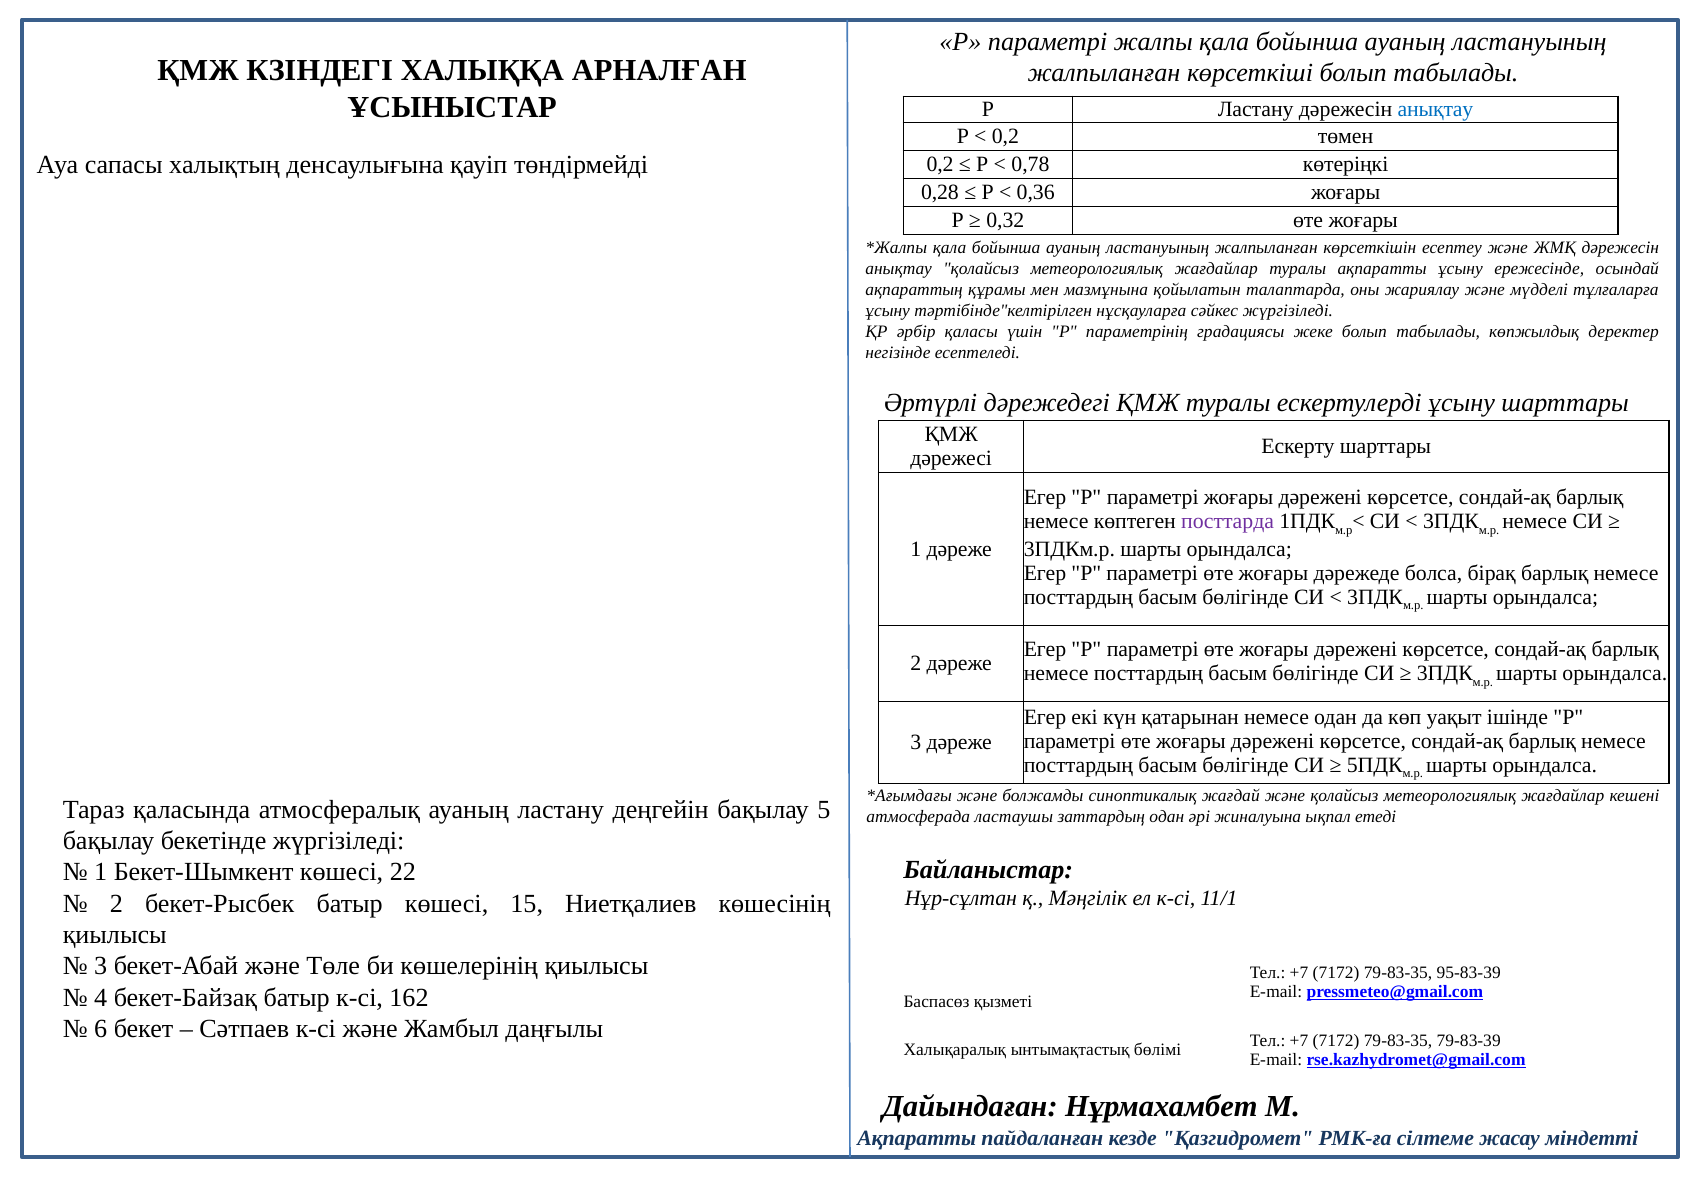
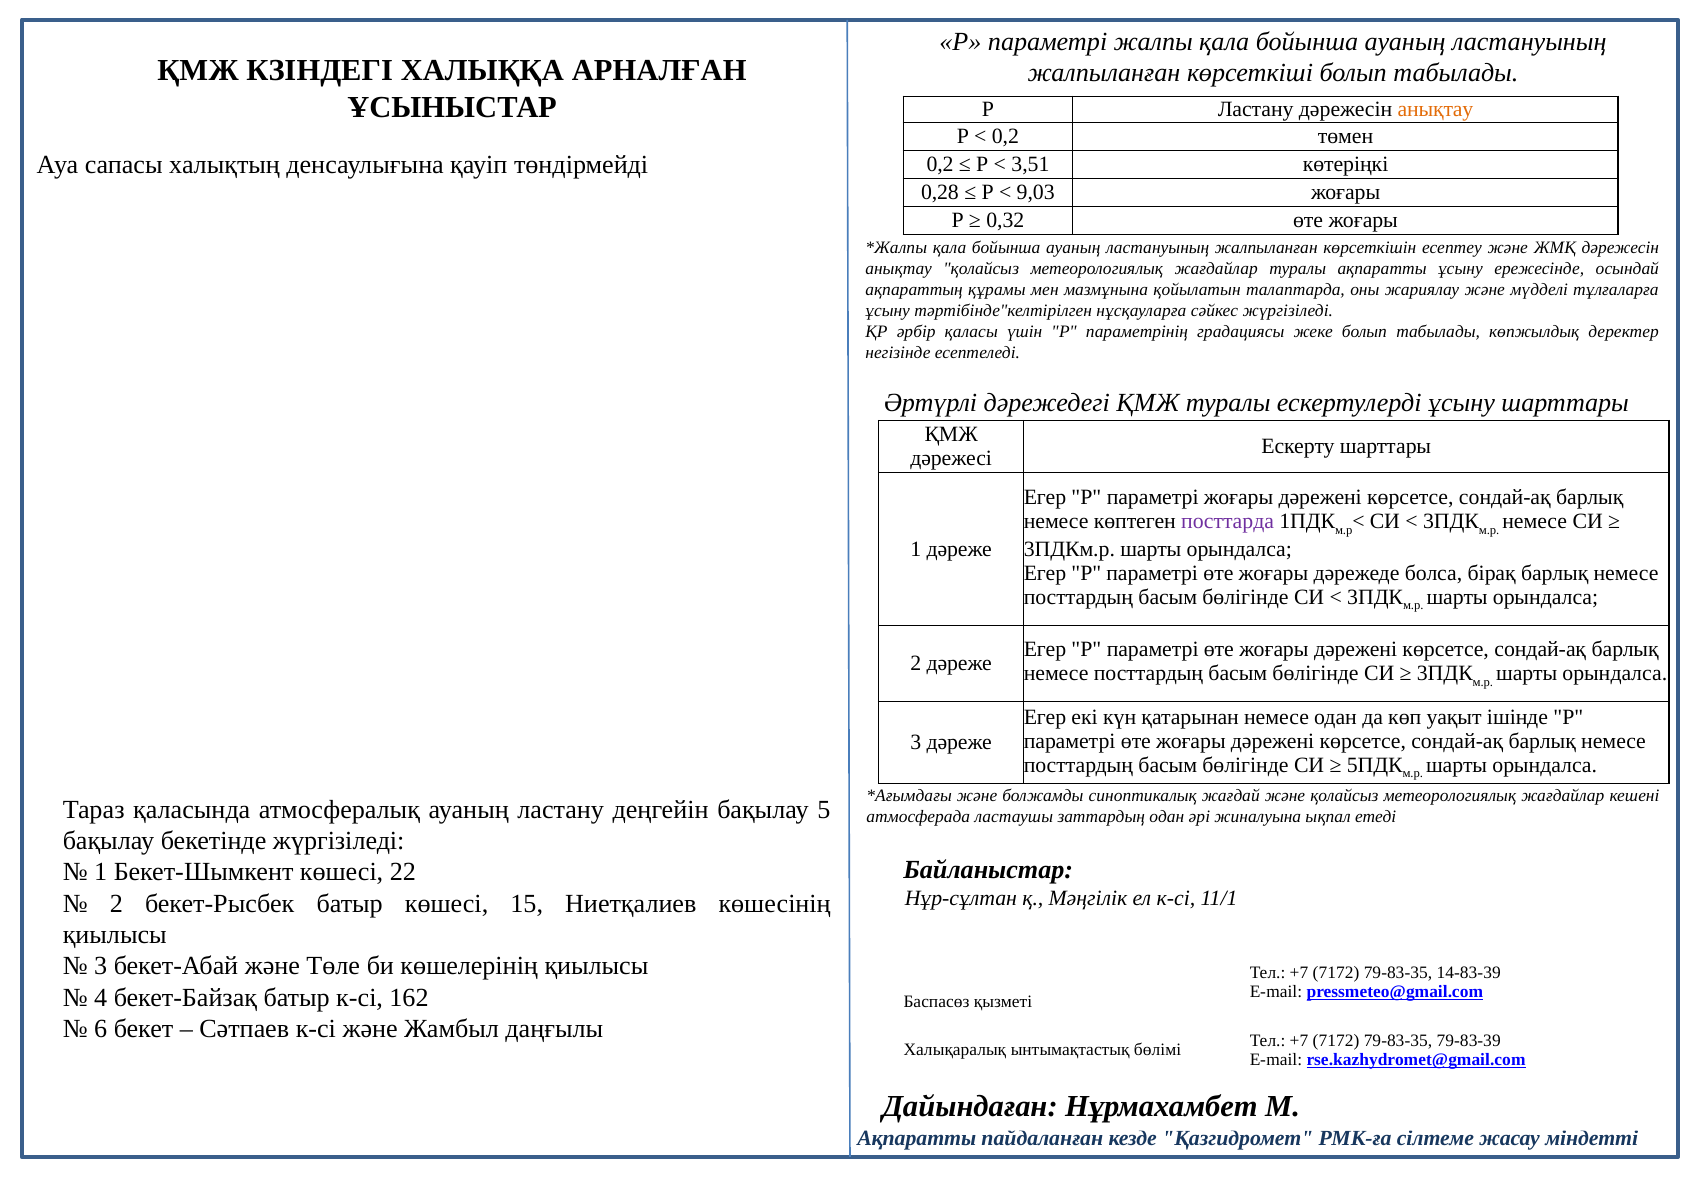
анықтау at (1436, 109) colour: blue -> orange
0,78: 0,78 -> 3,51
0,36: 0,36 -> 9,03
95-83-39: 95-83-39 -> 14-83-39
